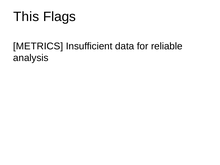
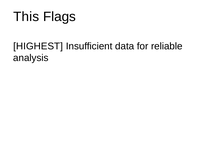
METRICS: METRICS -> HIGHEST
